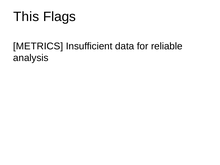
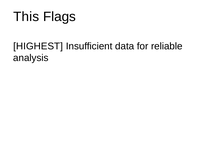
METRICS: METRICS -> HIGHEST
